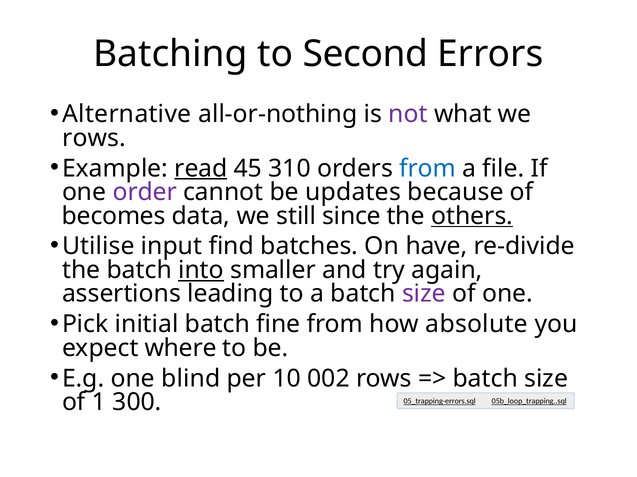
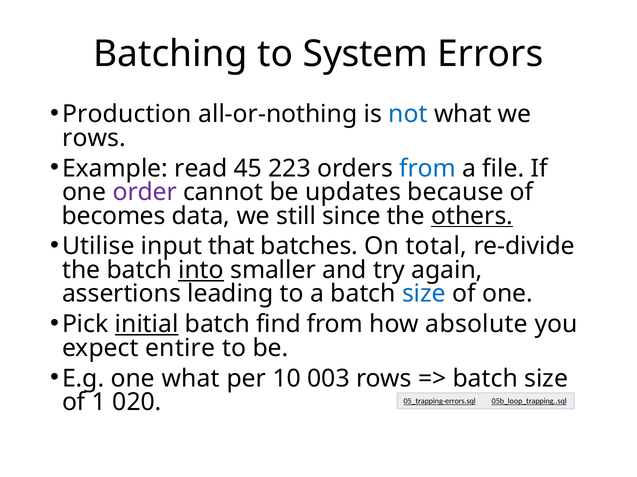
Second: Second -> System
Alternative: Alternative -> Production
not colour: purple -> blue
read underline: present -> none
310: 310 -> 223
find: find -> that
have: have -> total
size at (424, 294) colour: purple -> blue
initial underline: none -> present
fine: fine -> find
where: where -> entire
one blind: blind -> what
002: 002 -> 003
300: 300 -> 020
